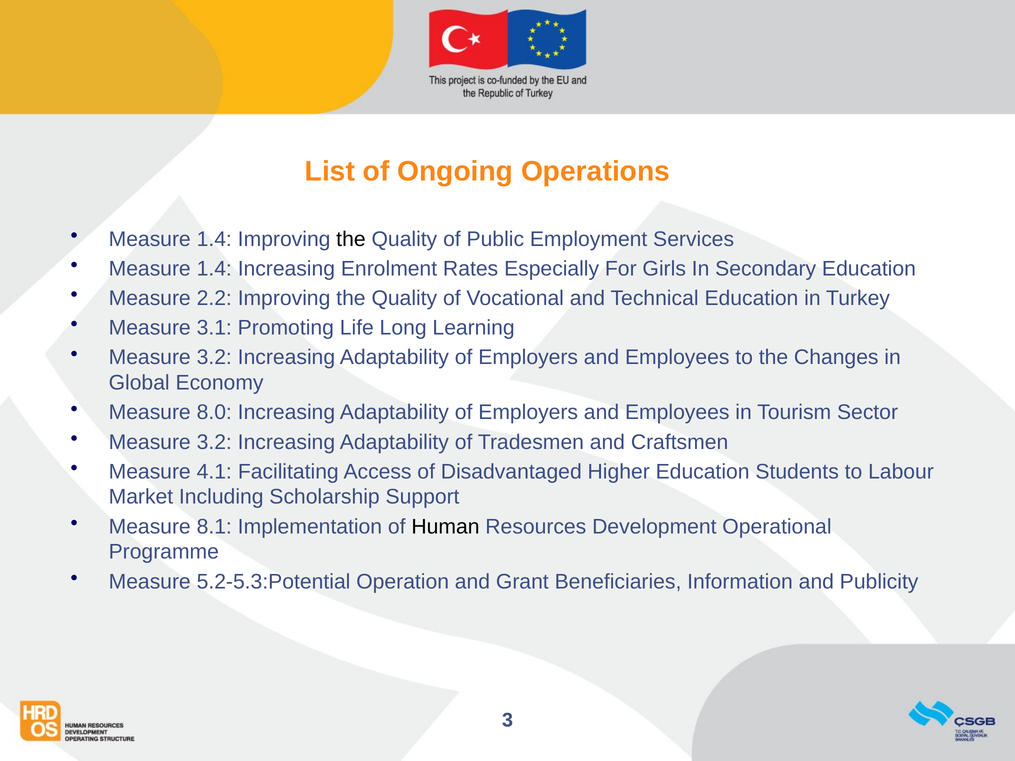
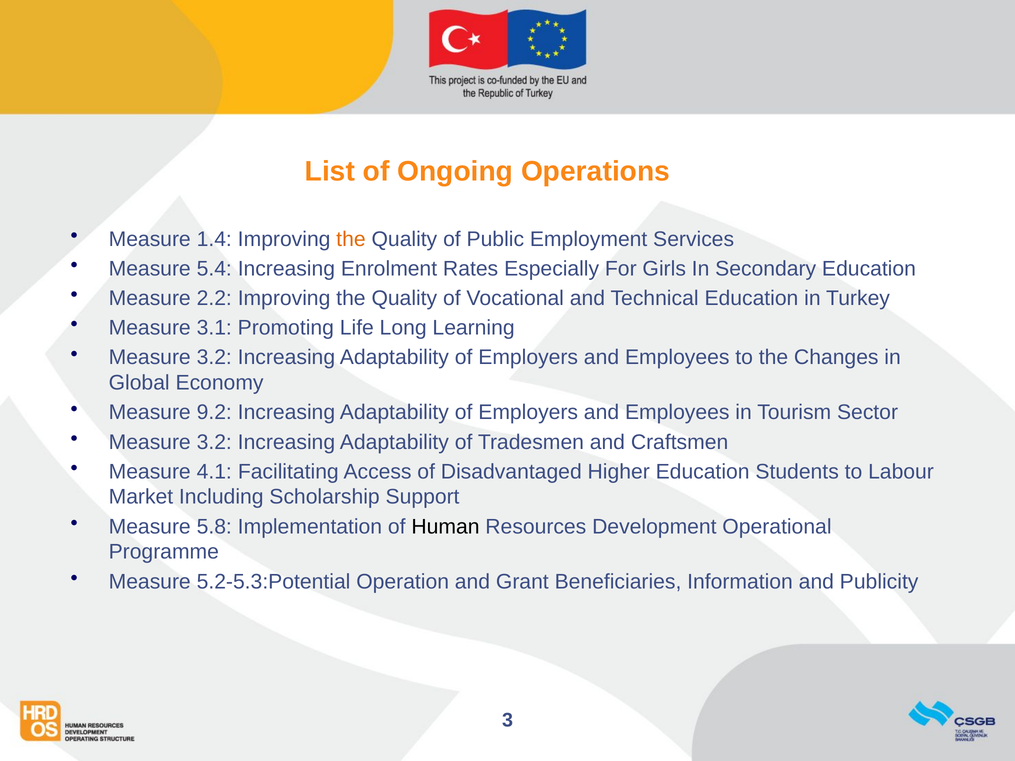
the at (351, 239) colour: black -> orange
1.4 at (214, 269): 1.4 -> 5.4
8.0: 8.0 -> 9.2
8.1: 8.1 -> 5.8
